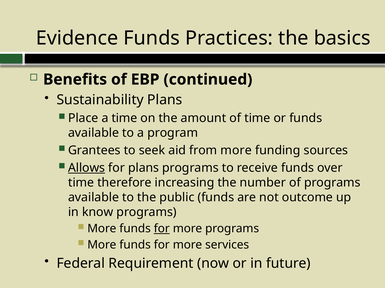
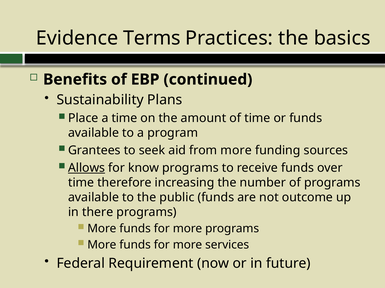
Evidence Funds: Funds -> Terms
for plans: plans -> know
know: know -> there
for at (162, 229) underline: present -> none
